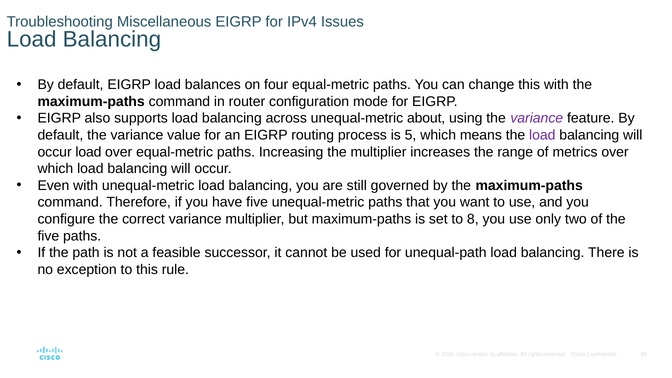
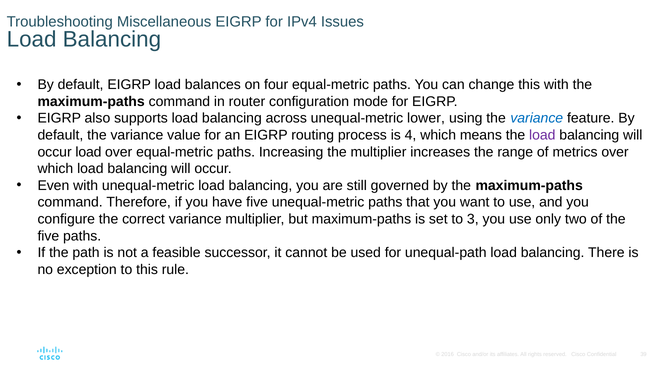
about: about -> lower
variance at (537, 118) colour: purple -> blue
5: 5 -> 4
8: 8 -> 3
